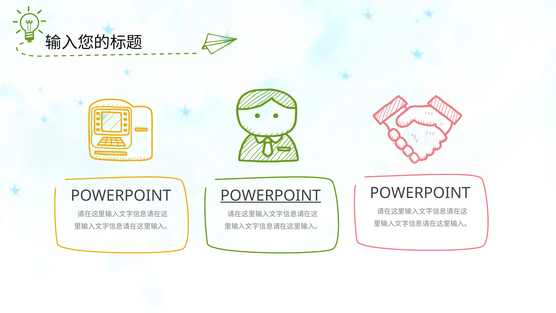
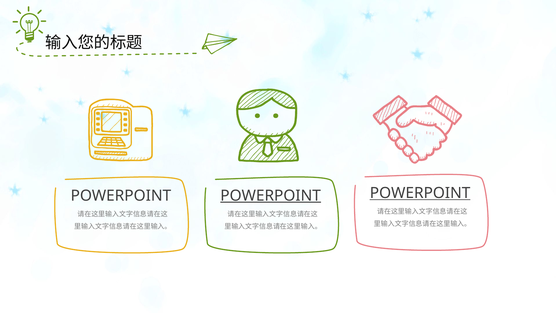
POWERPOINT at (420, 193) underline: none -> present
